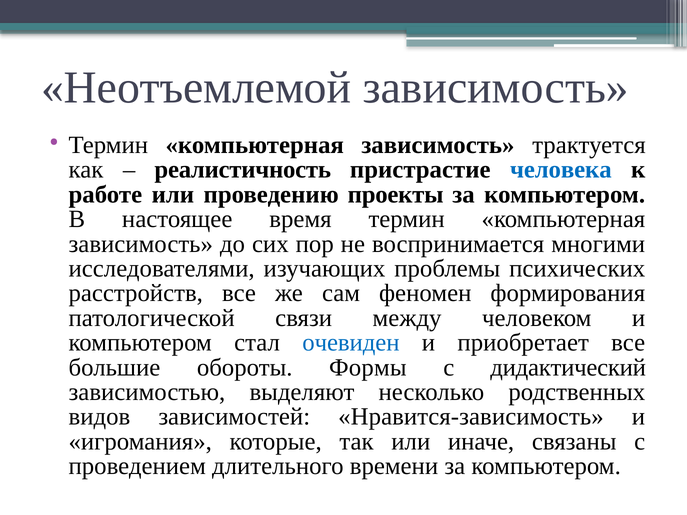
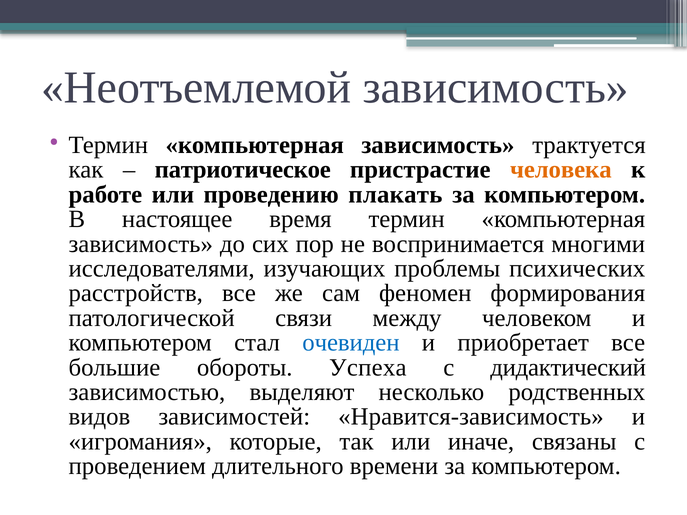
реалистичность: реалистичность -> патриотическое
человека colour: blue -> orange
проекты: проекты -> плакать
Формы: Формы -> Успеха
